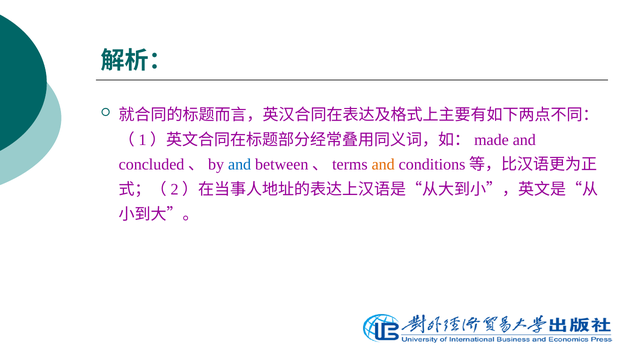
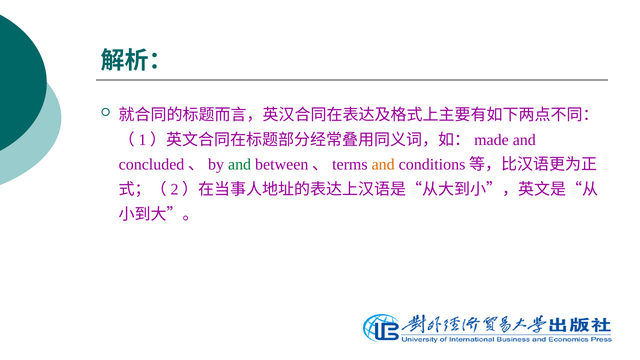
and at (240, 165) colour: blue -> green
